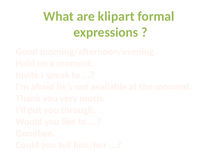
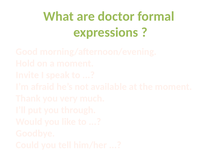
klipart: klipart -> doctor
